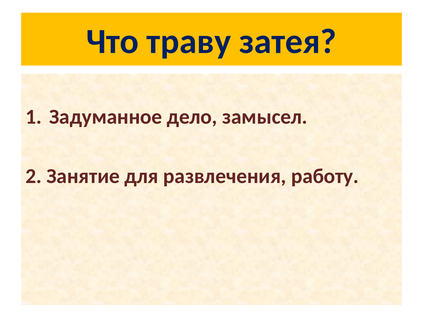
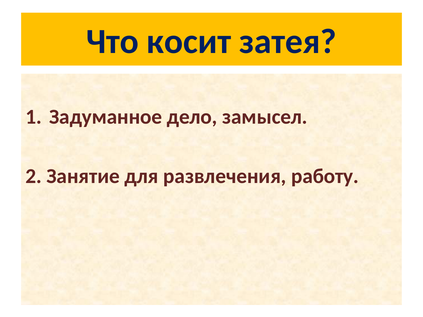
траву: траву -> косит
